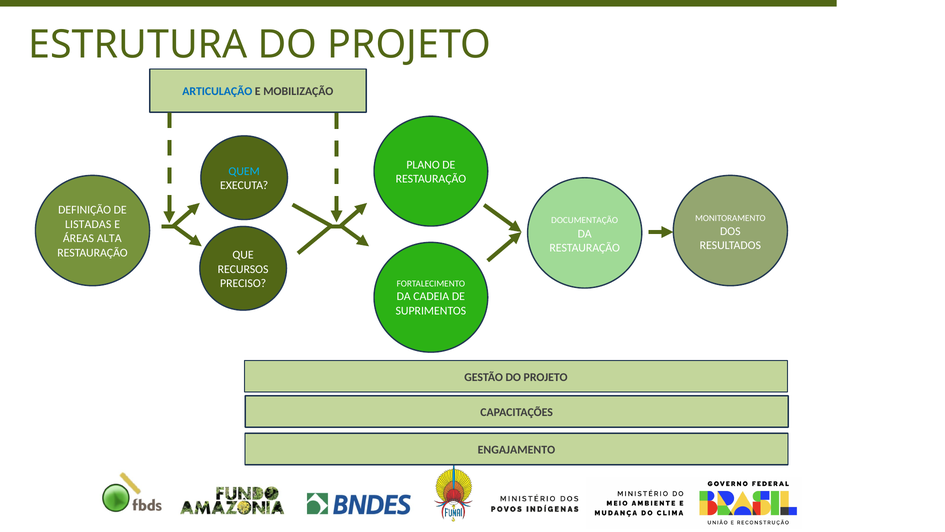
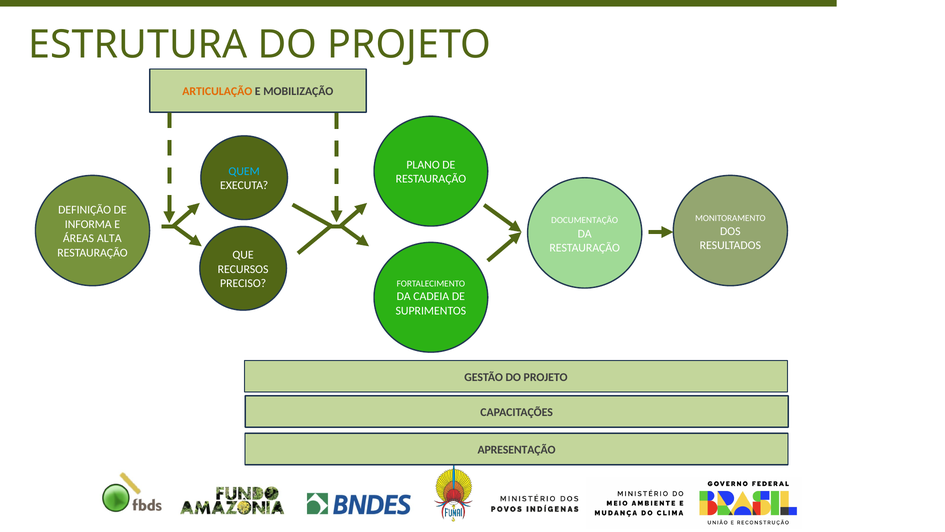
ARTICULAÇÃO colour: blue -> orange
LISTADAS: LISTADAS -> INFORMA
ENGAJAMENTO: ENGAJAMENTO -> APRESENTAÇÃO
